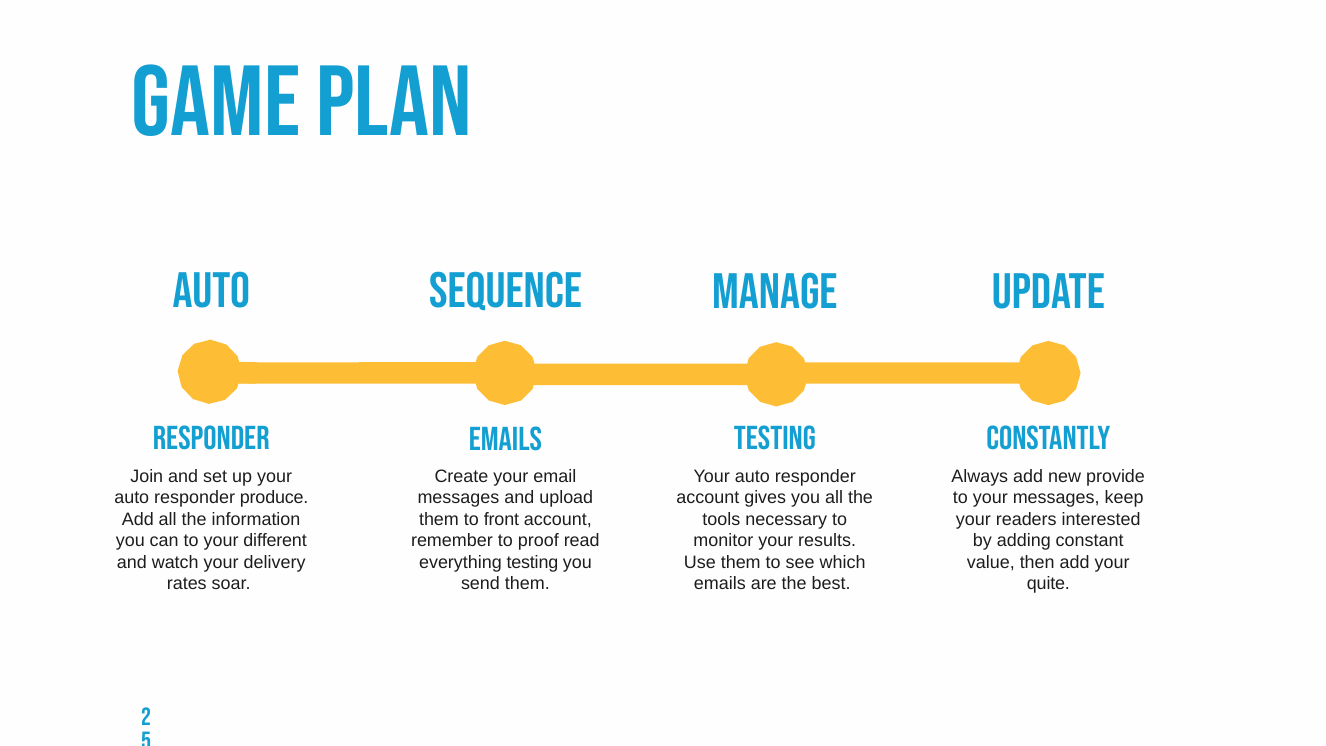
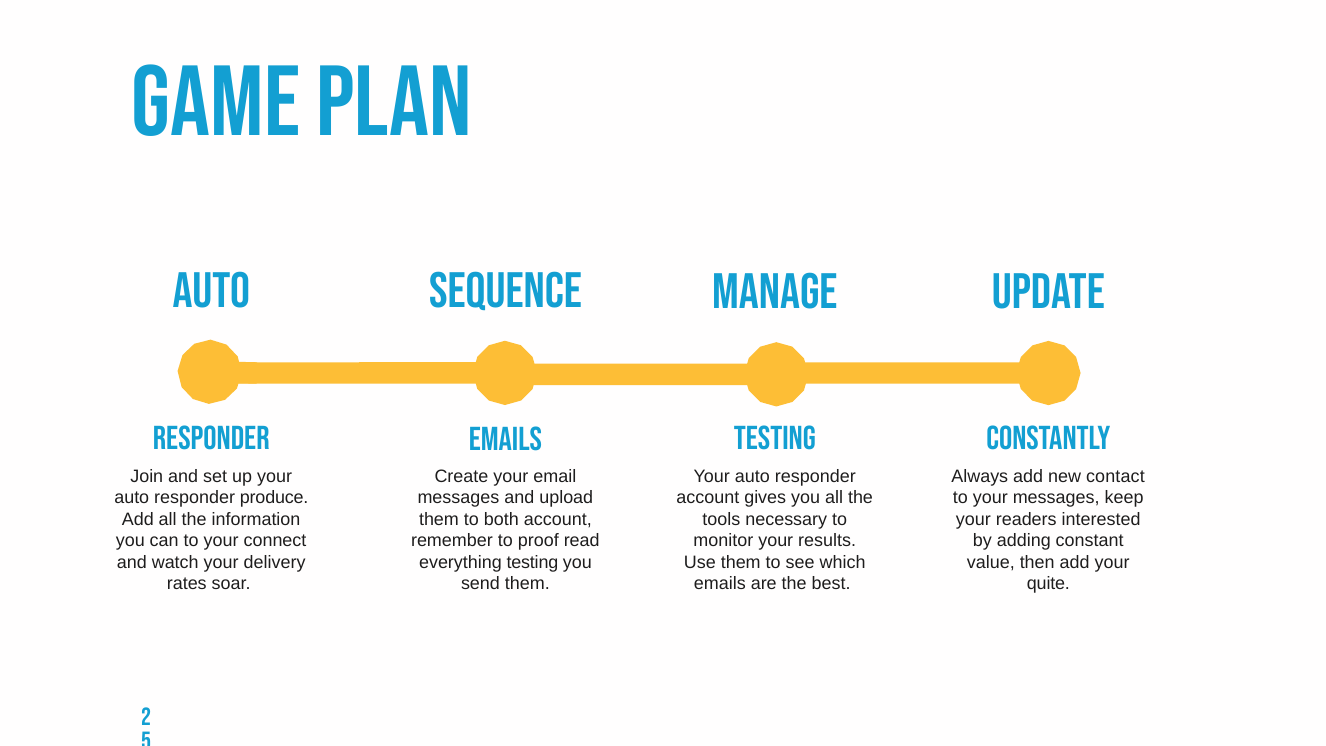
provide: provide -> contact
front: front -> both
different: different -> connect
